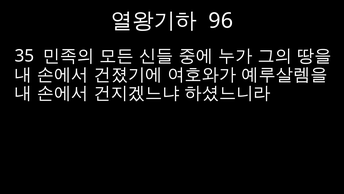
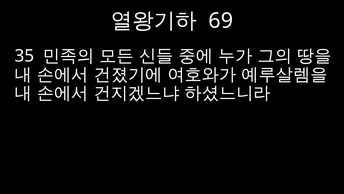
96: 96 -> 69
